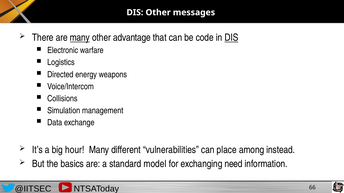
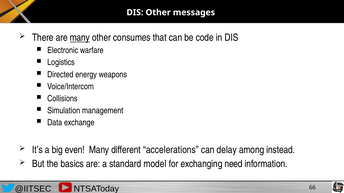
advantage: advantage -> consumes
DIS at (231, 38) underline: present -> none
hour: hour -> even
vulnerabilities: vulnerabilities -> accelerations
place: place -> delay
